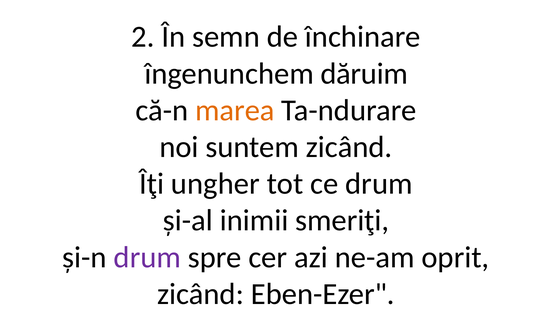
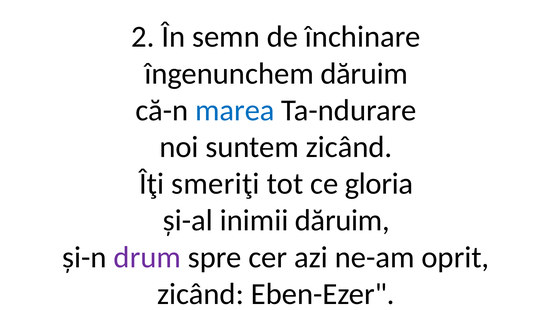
marea colour: orange -> blue
ungher: ungher -> smeriţi
ce drum: drum -> gloria
inimii smeriţi: smeriţi -> dăruim
